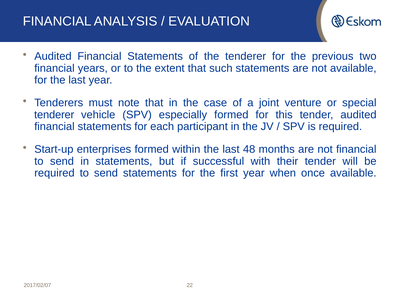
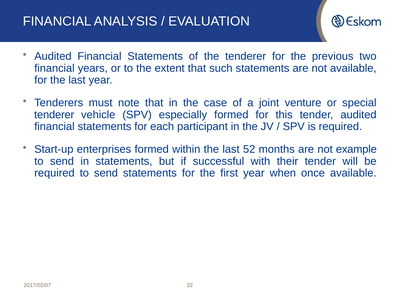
48: 48 -> 52
not financial: financial -> example
